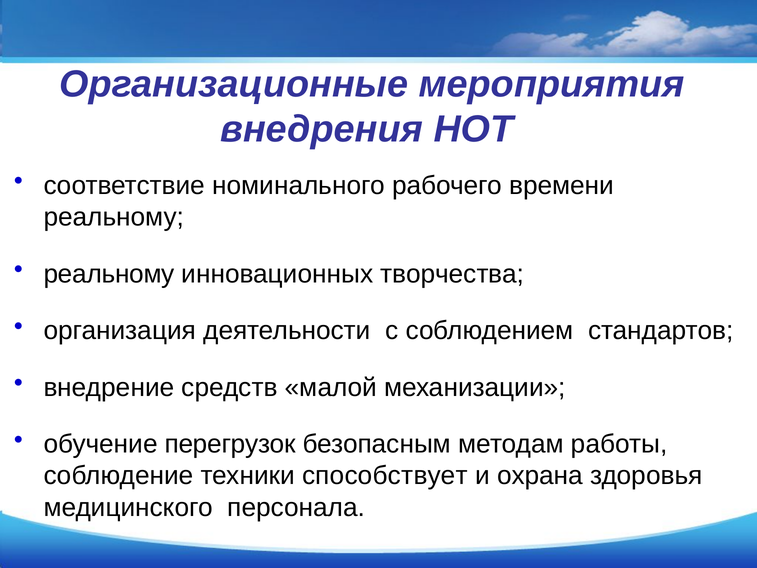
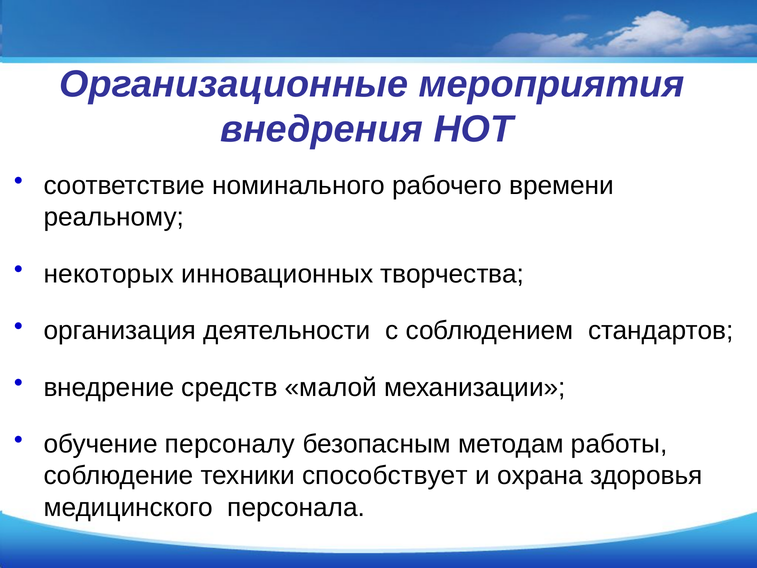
реальному at (109, 274): реальному -> некоторых
перегрузок: перегрузок -> персоналу
